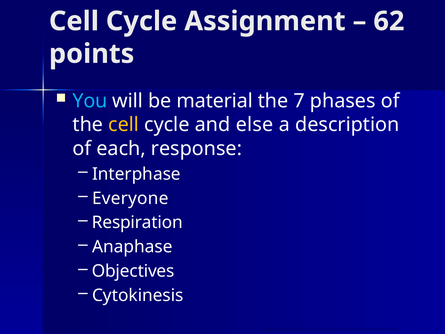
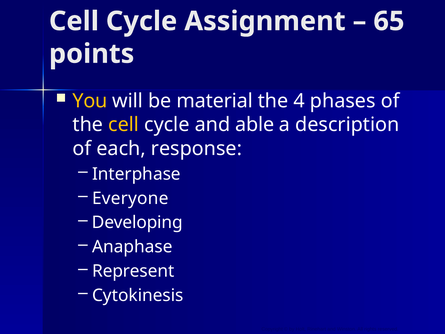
62: 62 -> 65
You colour: light blue -> yellow
7: 7 -> 4
else: else -> able
Respiration: Respiration -> Developing
Objectives: Objectives -> Represent
